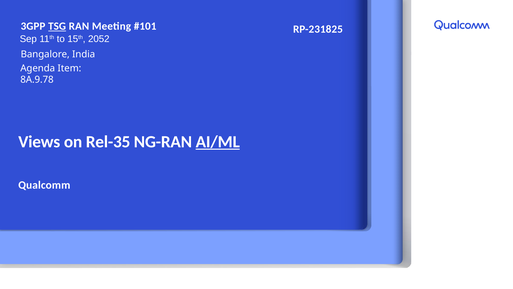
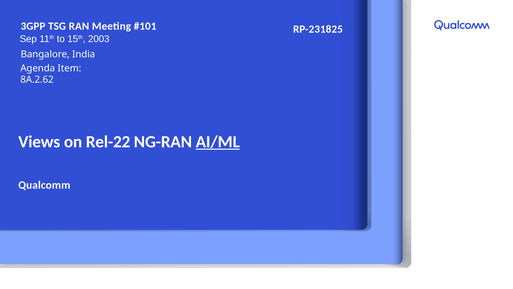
TSG underline: present -> none
2052: 2052 -> 2003
8A.9.78: 8A.9.78 -> 8A.2.62
Rel-35: Rel-35 -> Rel-22
